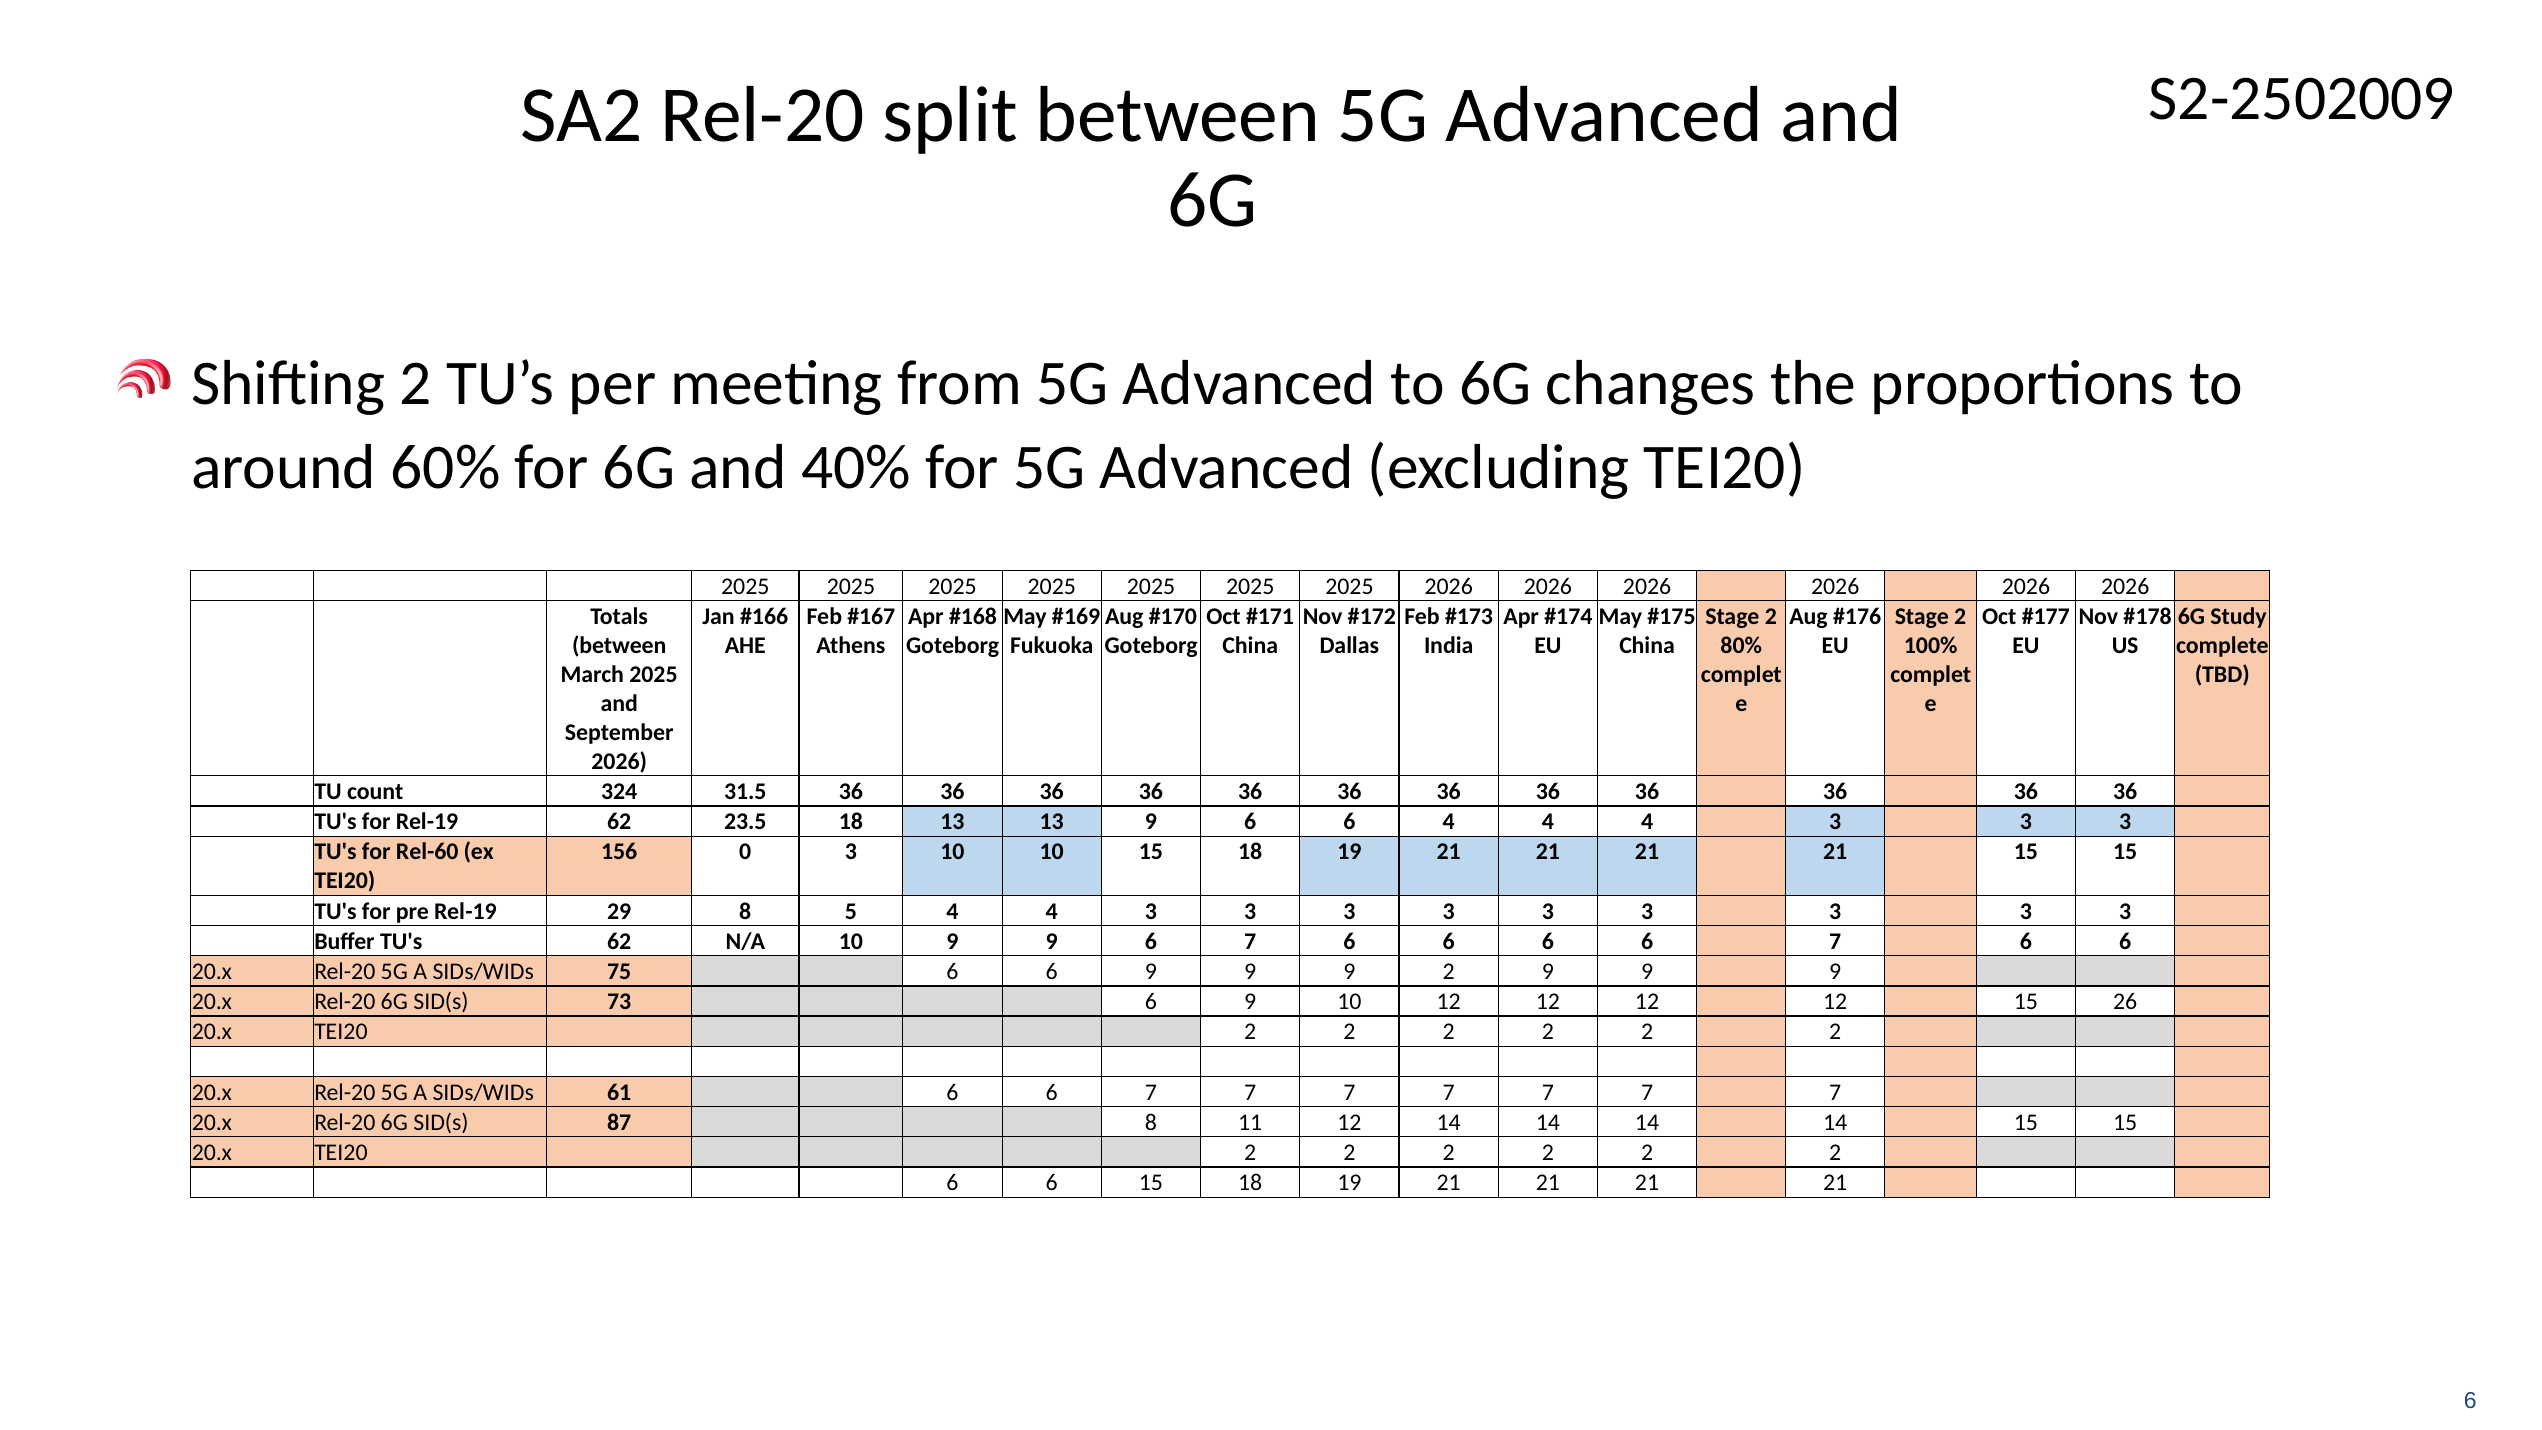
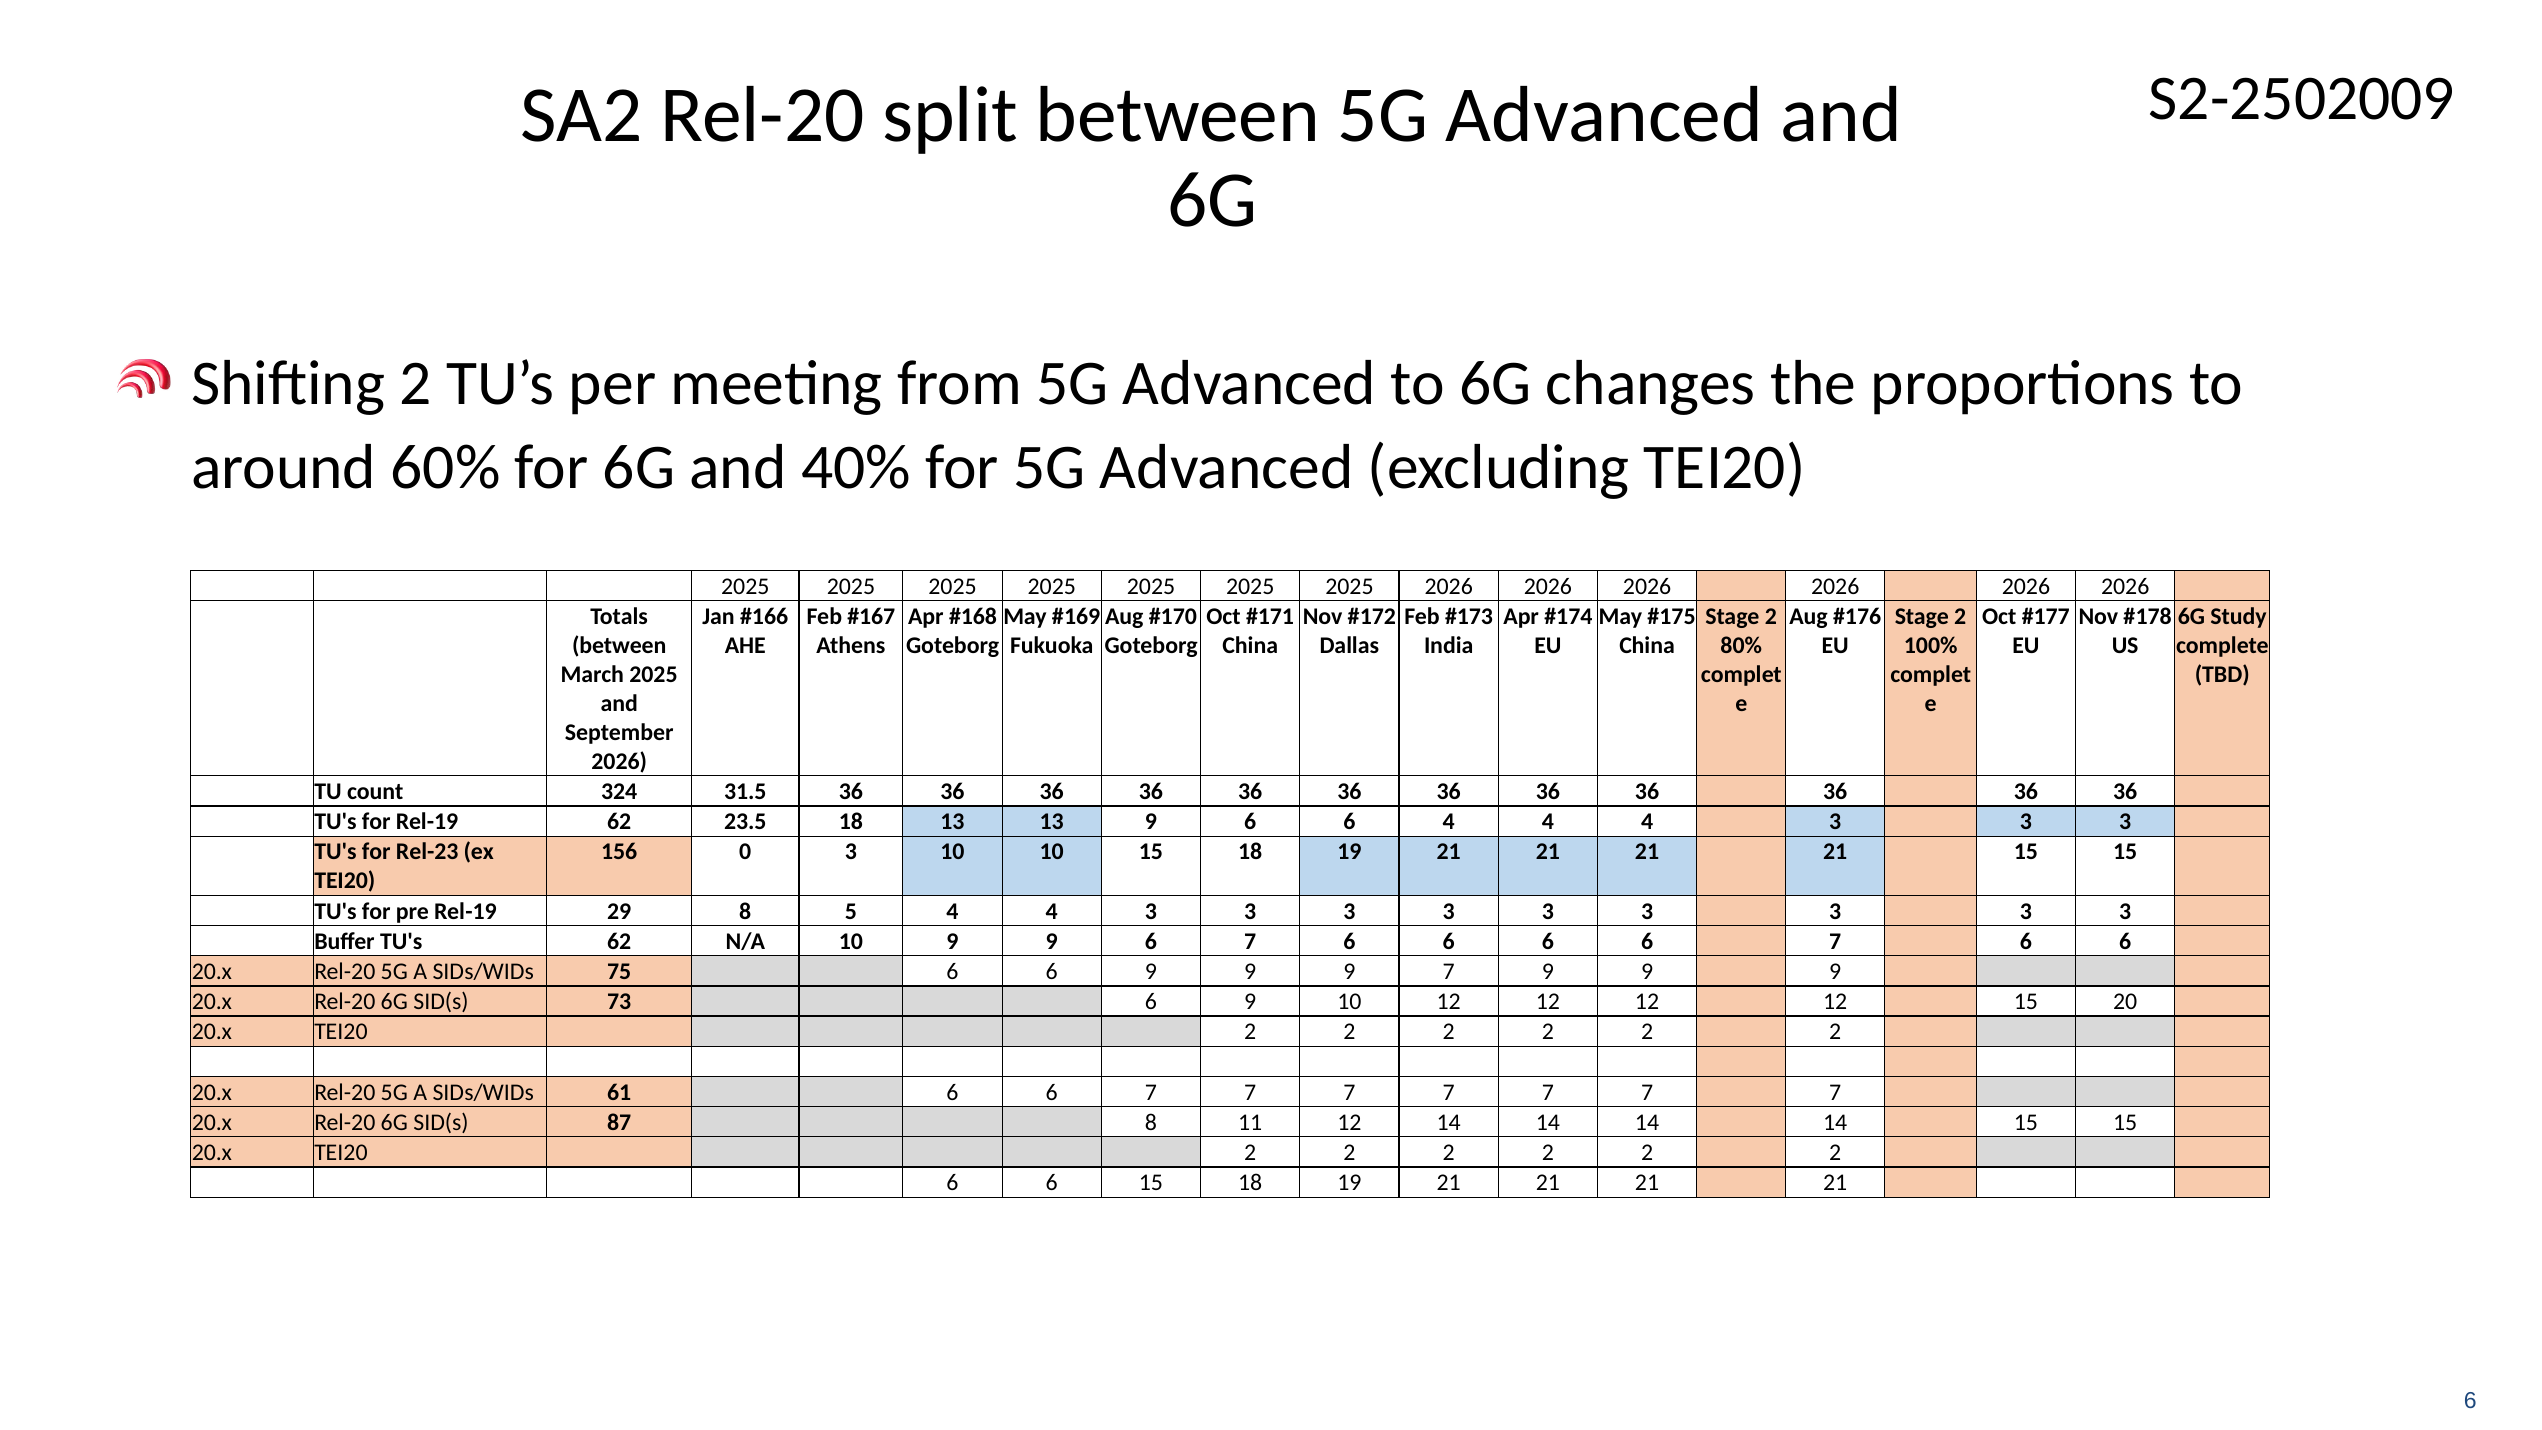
Rel-60: Rel-60 -> Rel-23
9 2: 2 -> 7
26: 26 -> 20
